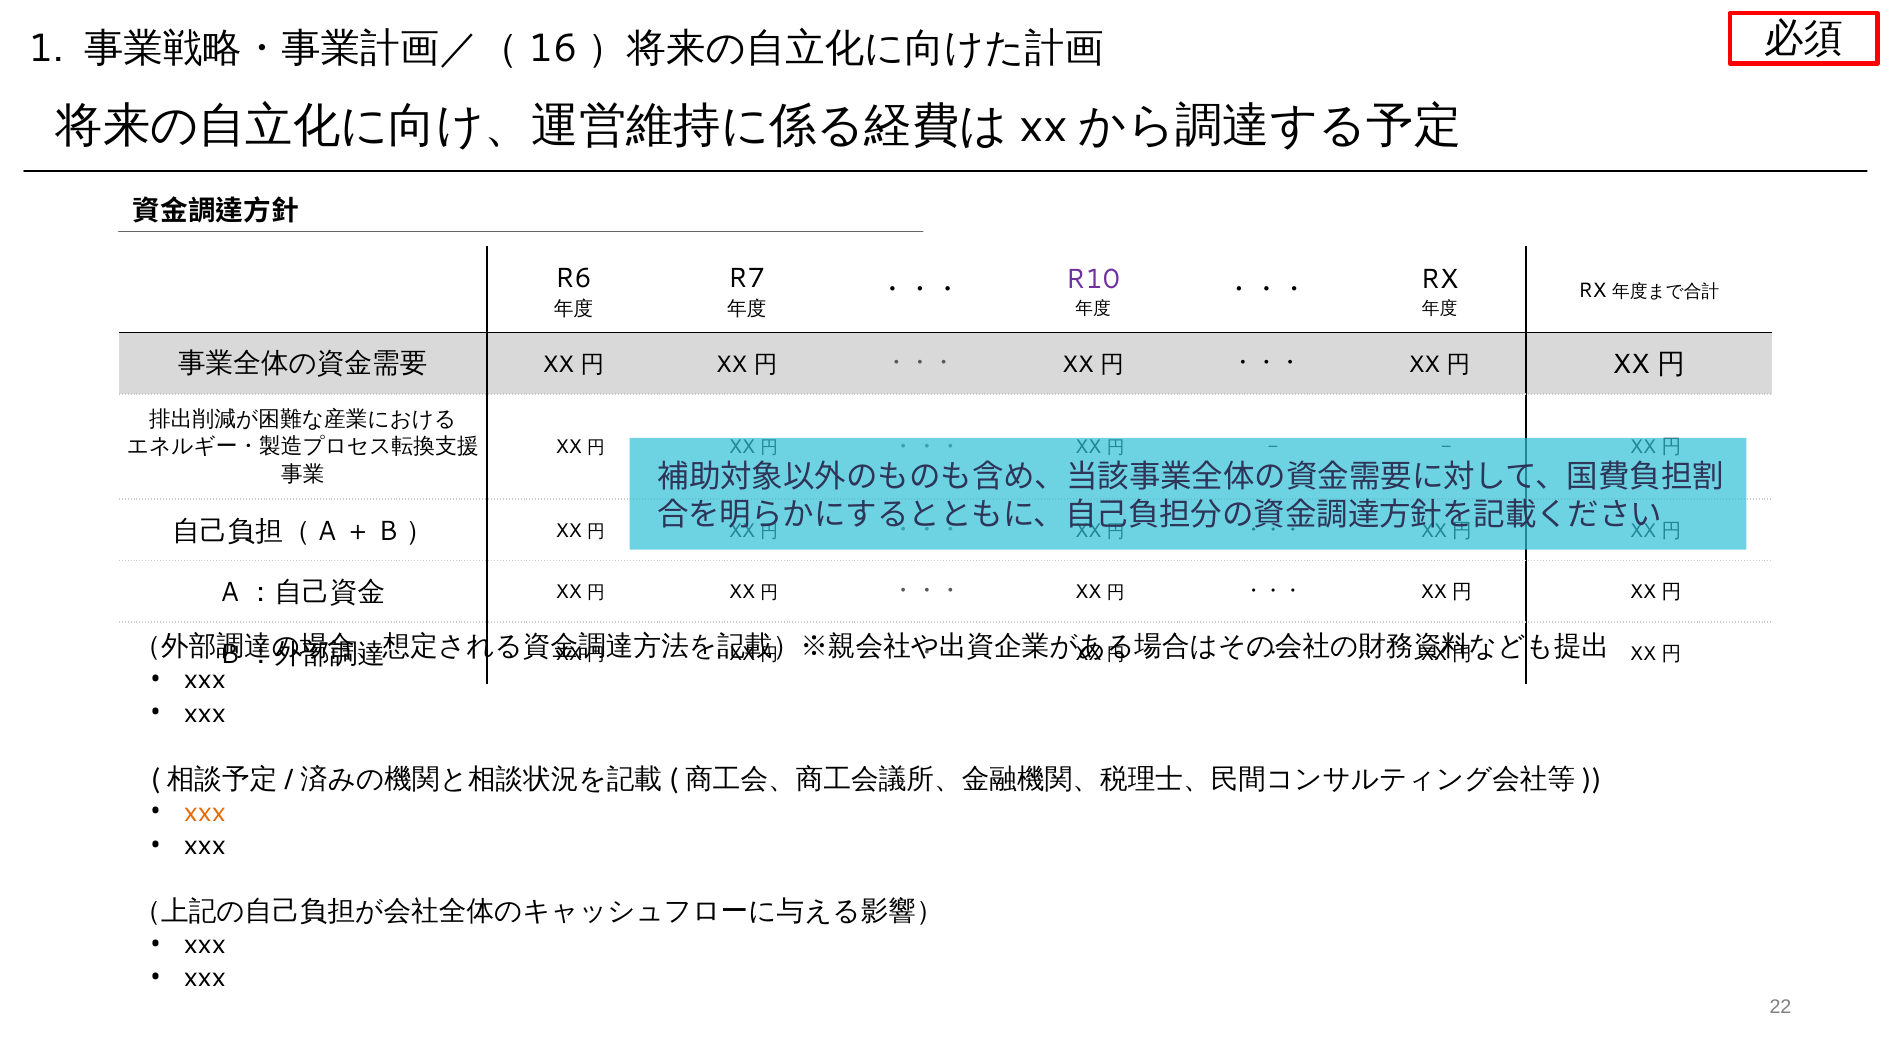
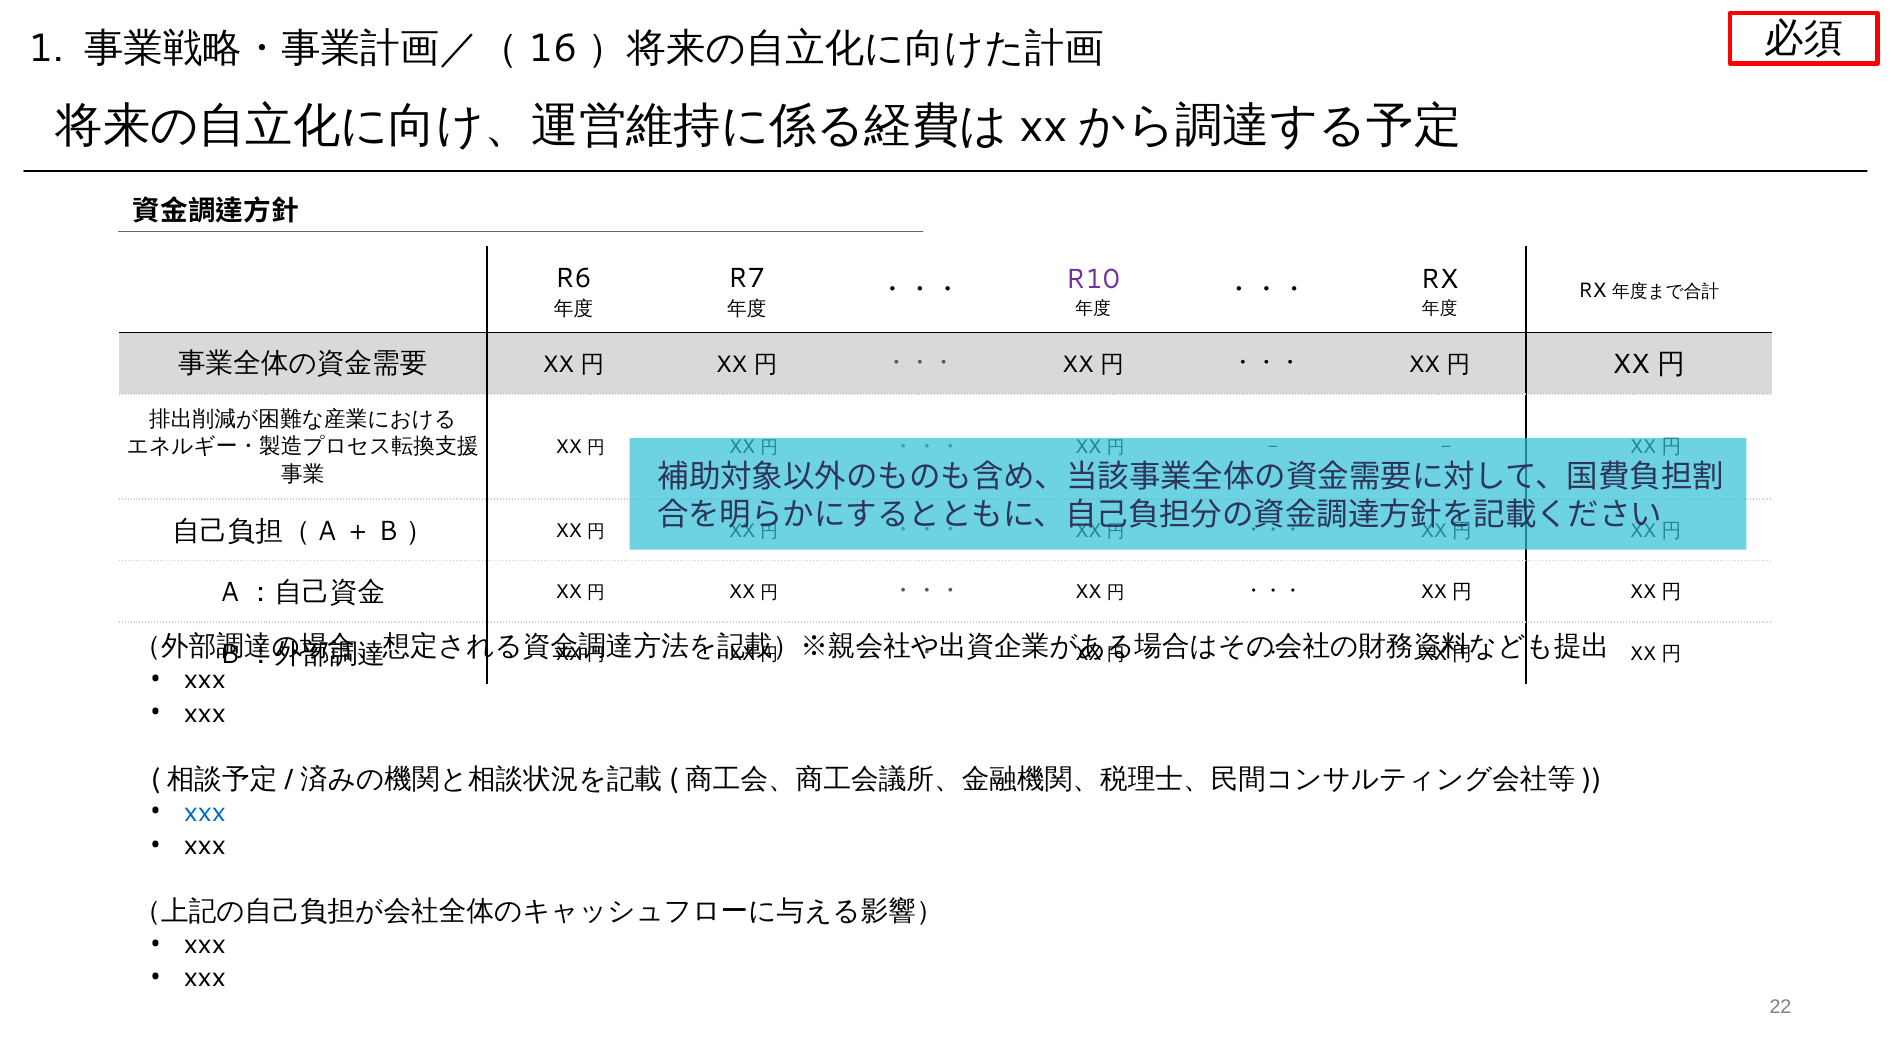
xxx at (205, 812) colour: orange -> blue
